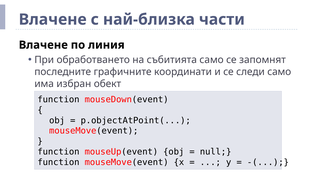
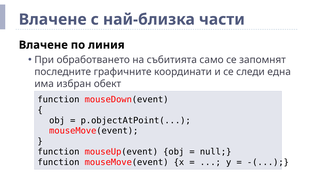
следи само: само -> една
